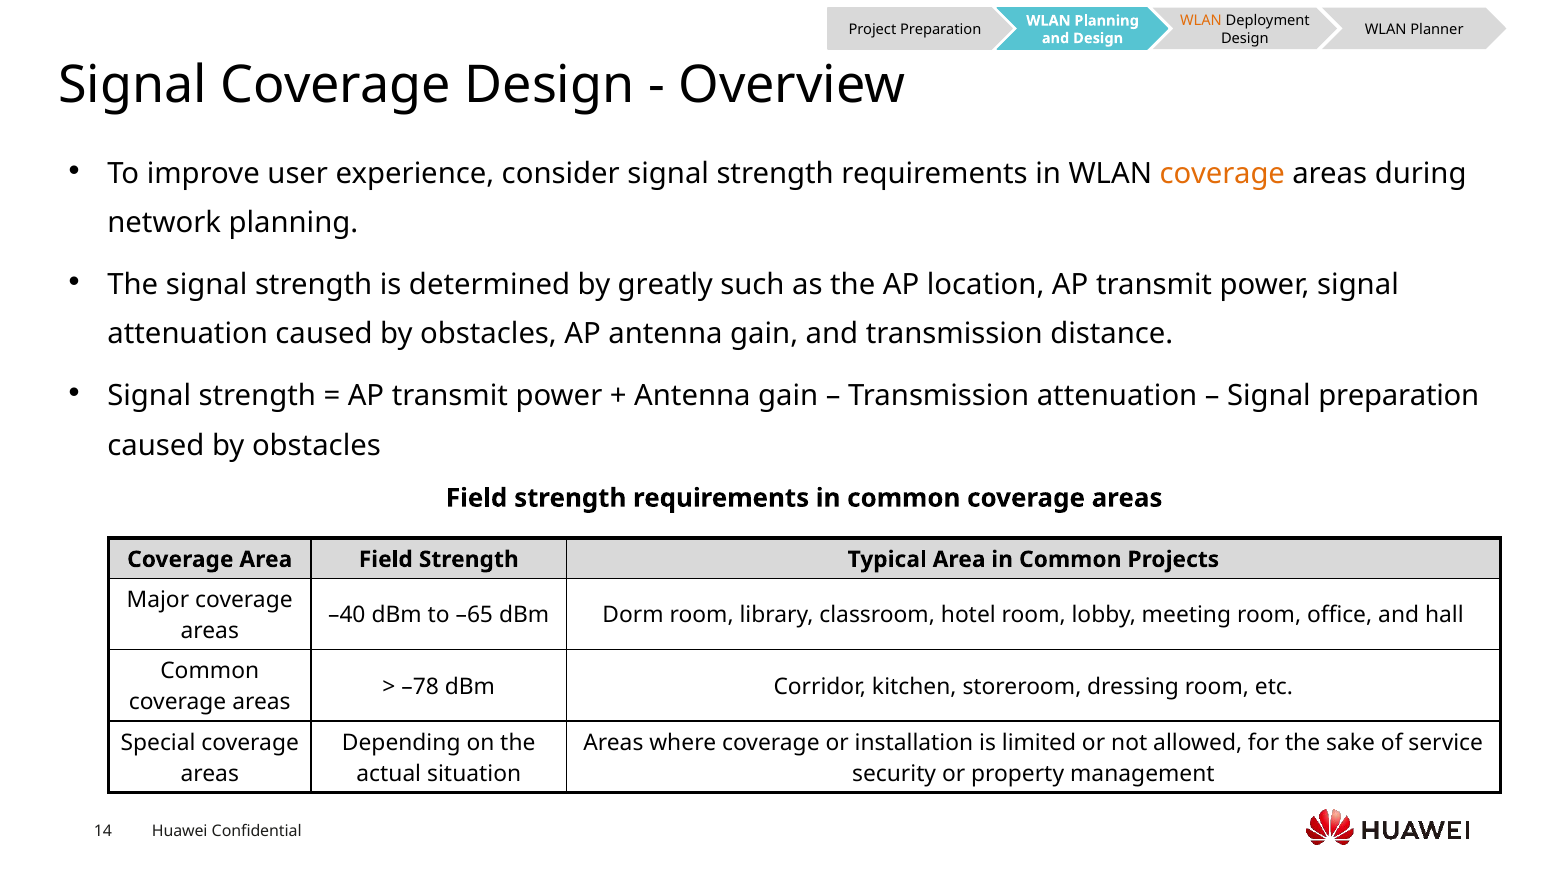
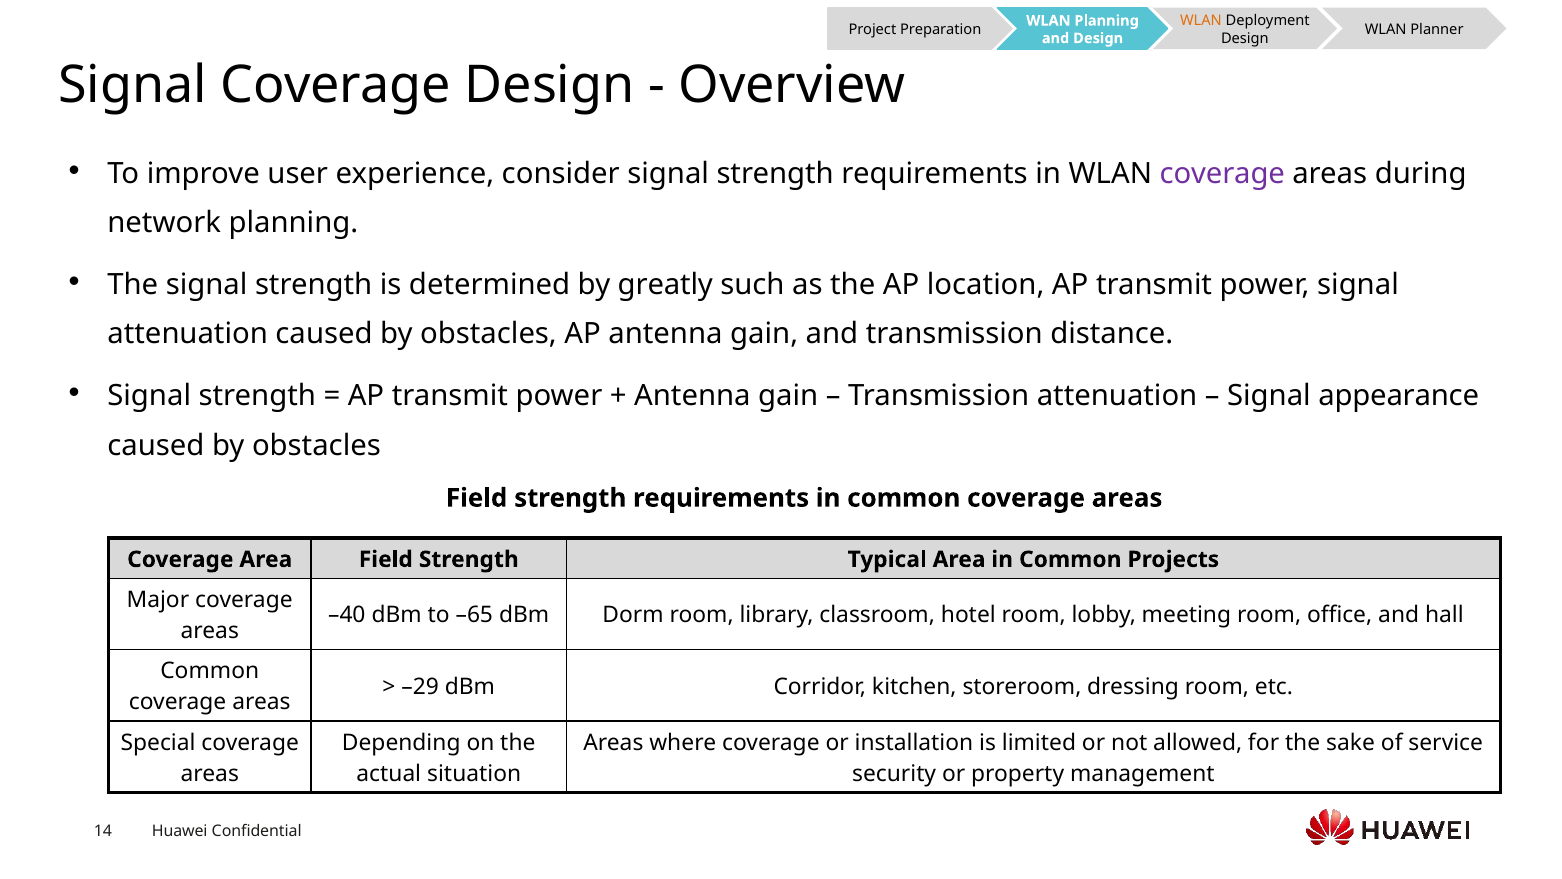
coverage at (1222, 174) colour: orange -> purple
Signal preparation: preparation -> appearance
–78: –78 -> –29
